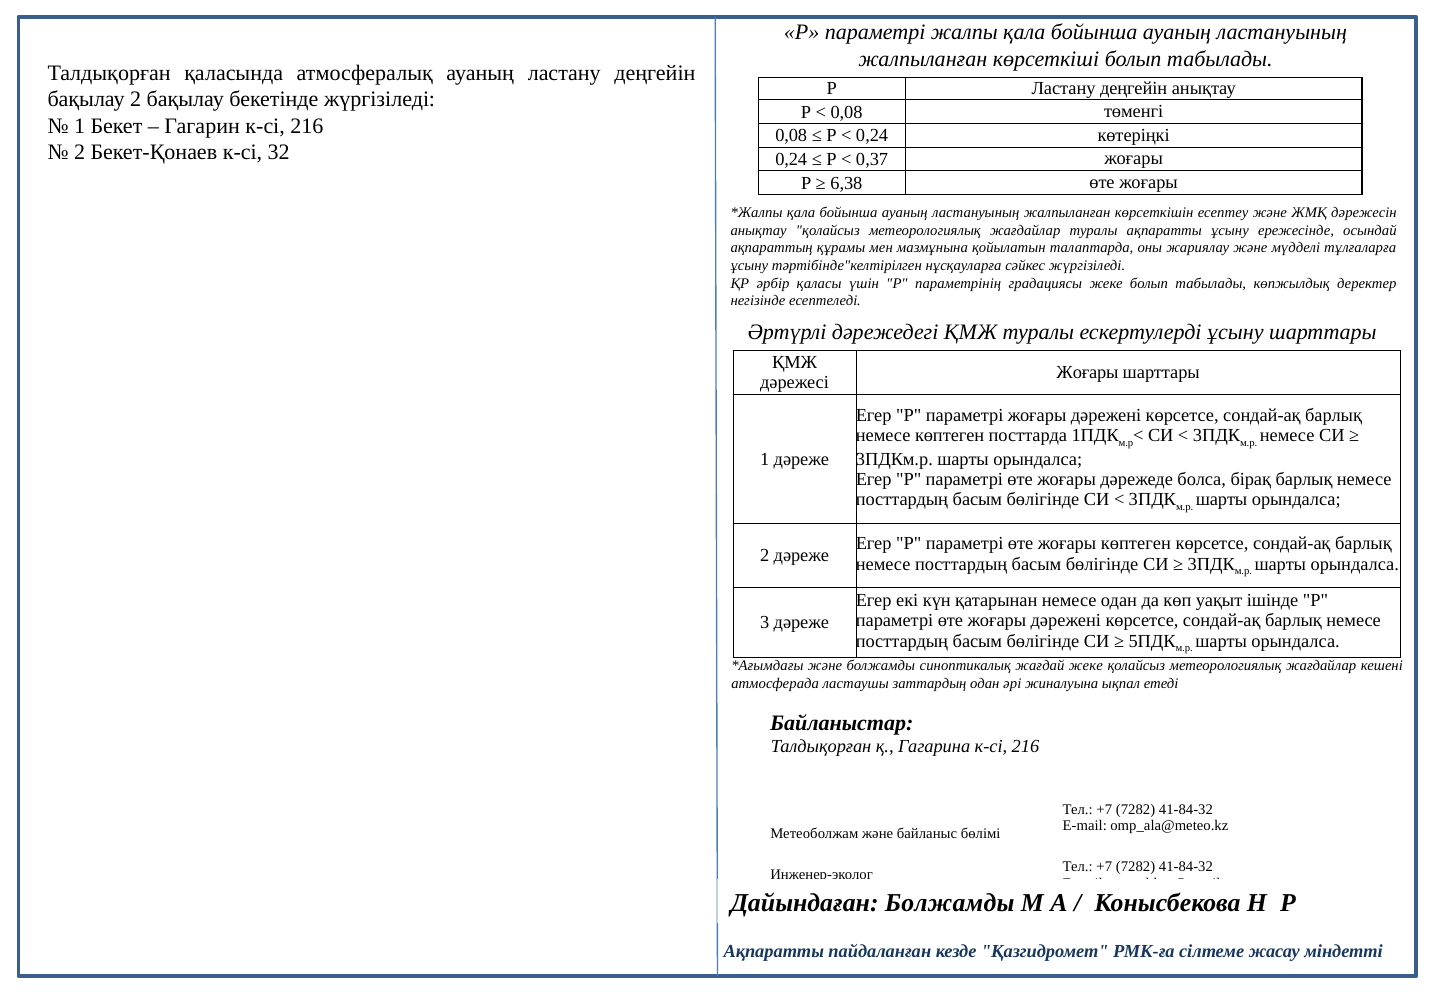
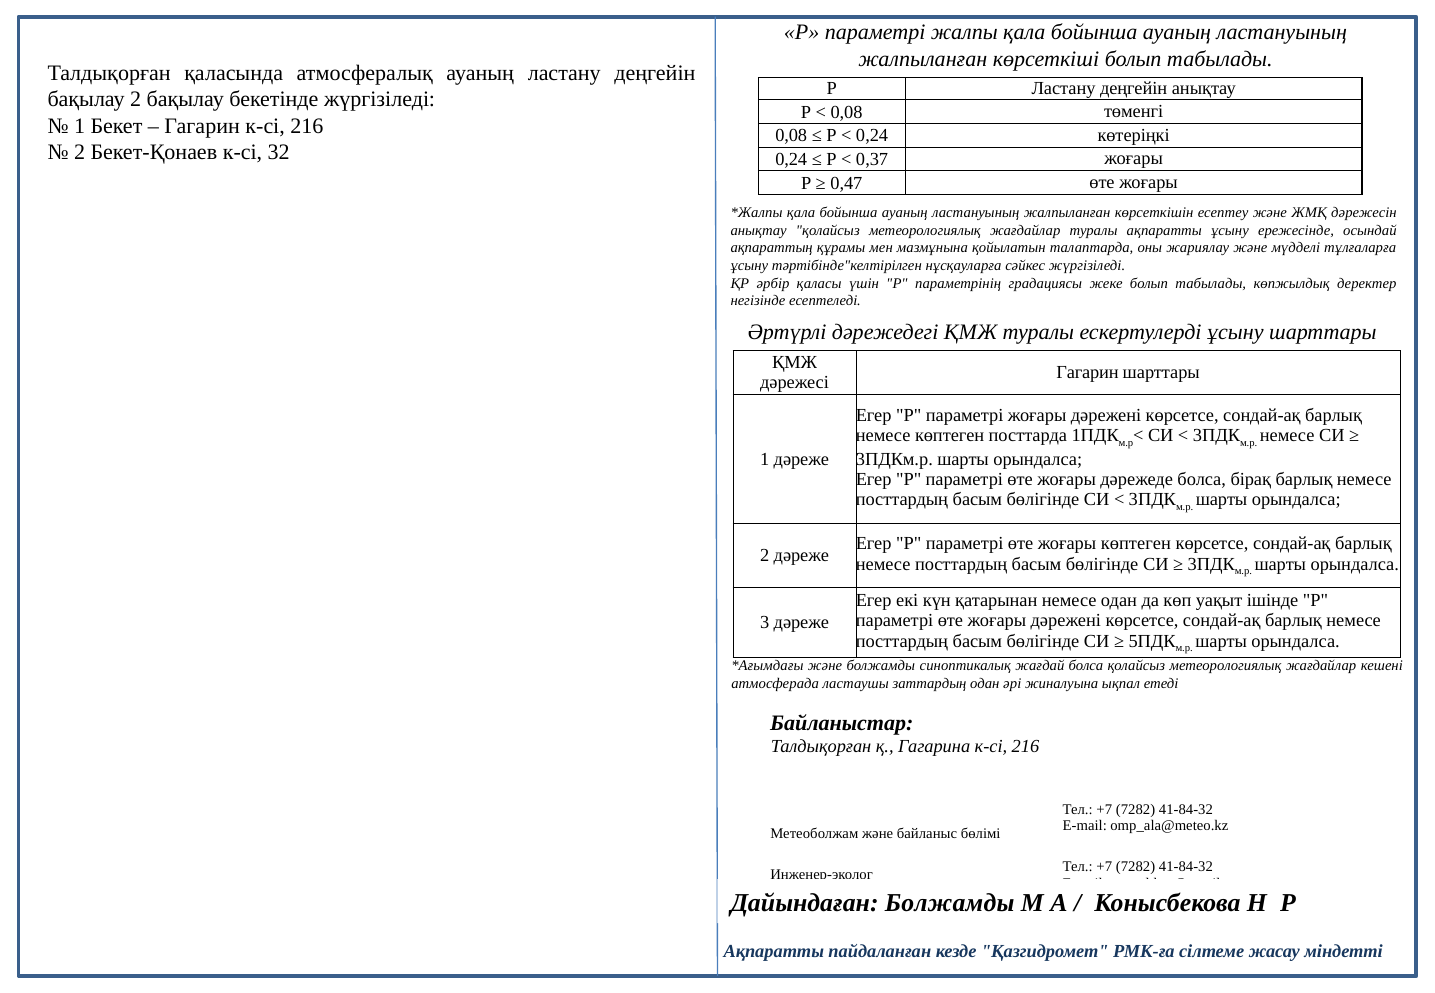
6,38: 6,38 -> 0,47
Жоғары at (1087, 373): Жоғары -> Гагарин
жағдай жеке: жеке -> болса
